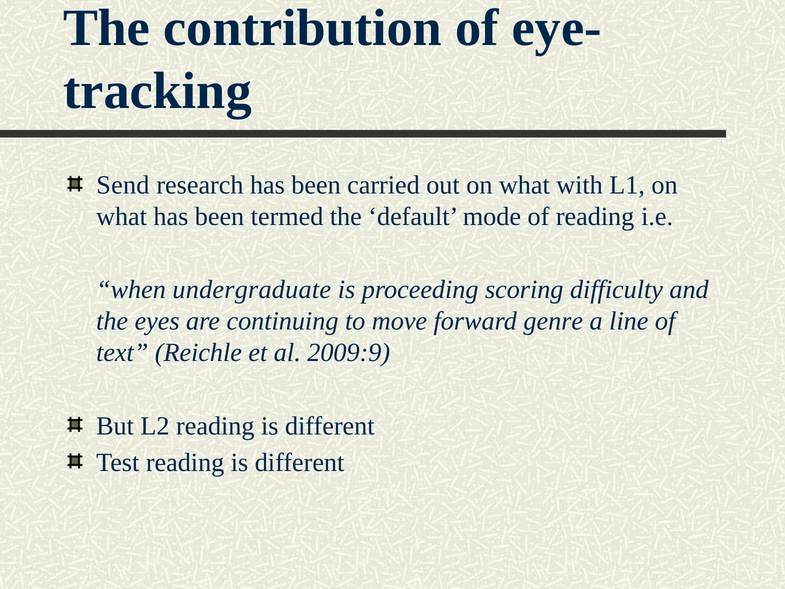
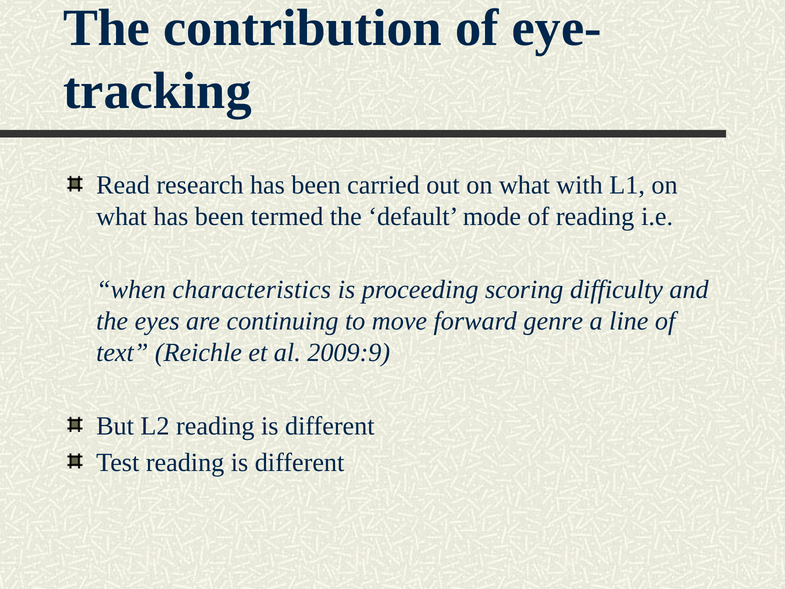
Send: Send -> Read
undergraduate: undergraduate -> characteristics
